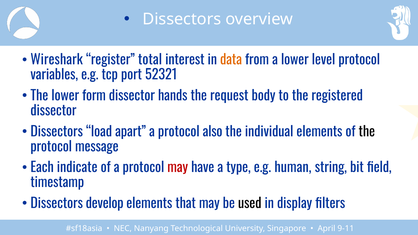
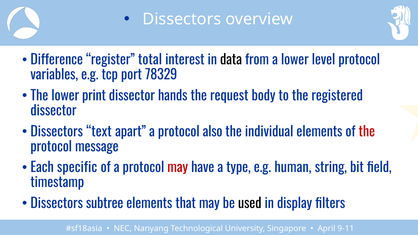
Wireshark: Wireshark -> Difference
data colour: orange -> black
52321: 52321 -> 78329
form: form -> print
load: load -> text
the at (367, 132) colour: black -> red
indicate: indicate -> specific
develop: develop -> subtree
